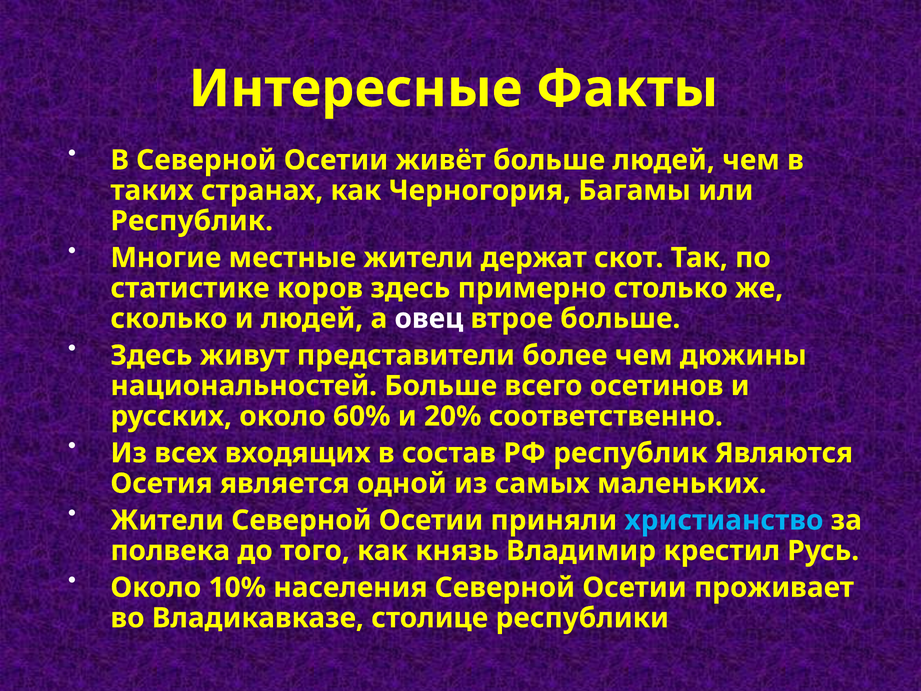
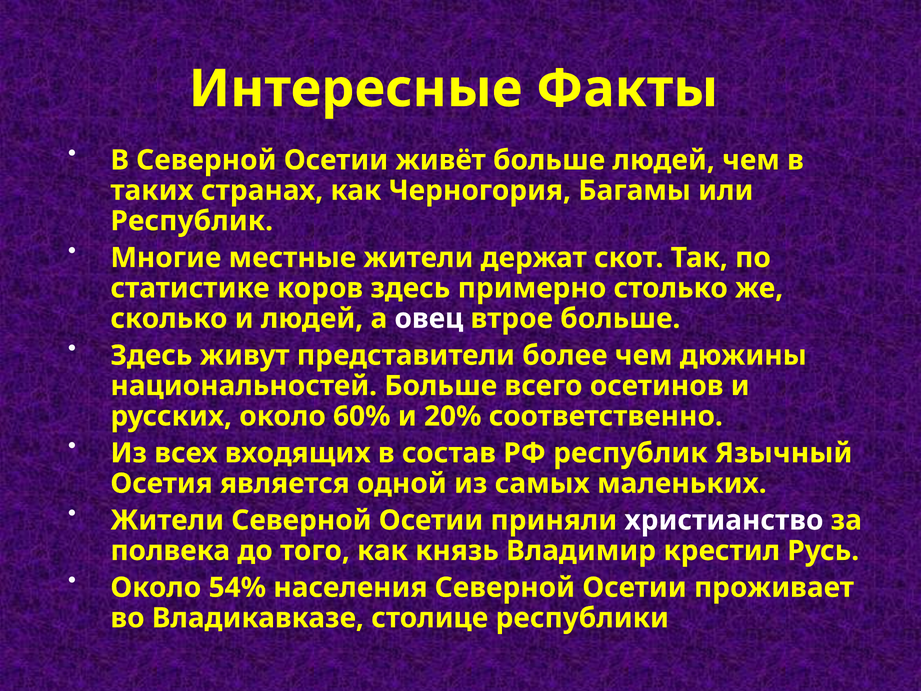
Являются: Являются -> Язычный
христианство colour: light blue -> white
10%: 10% -> 54%
